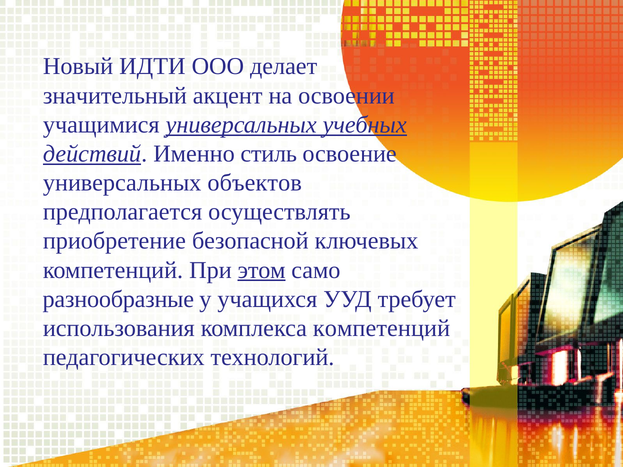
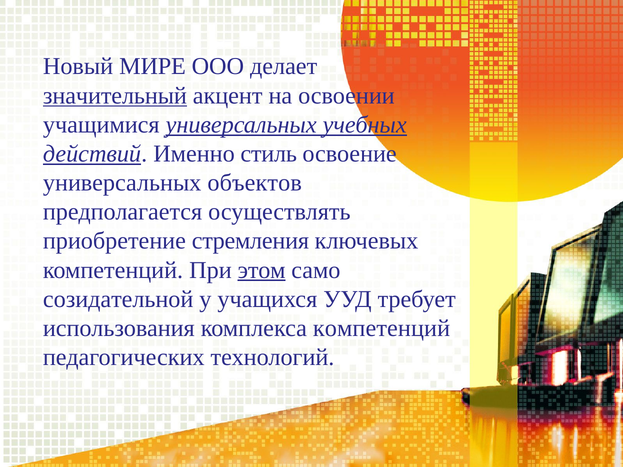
ИДТИ: ИДТИ -> МИРЕ
значительный underline: none -> present
безопасной: безопасной -> стремления
разнообразные: разнообразные -> созидательной
